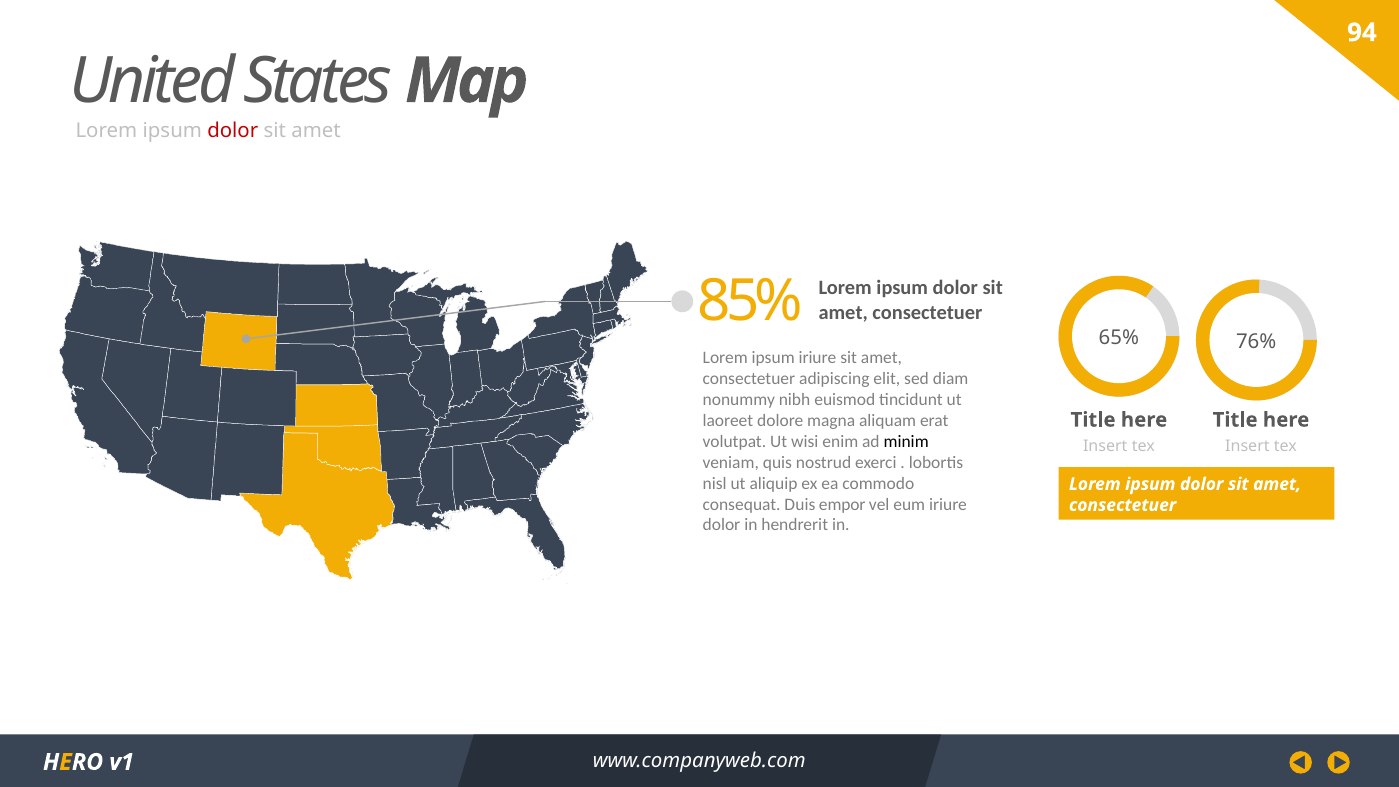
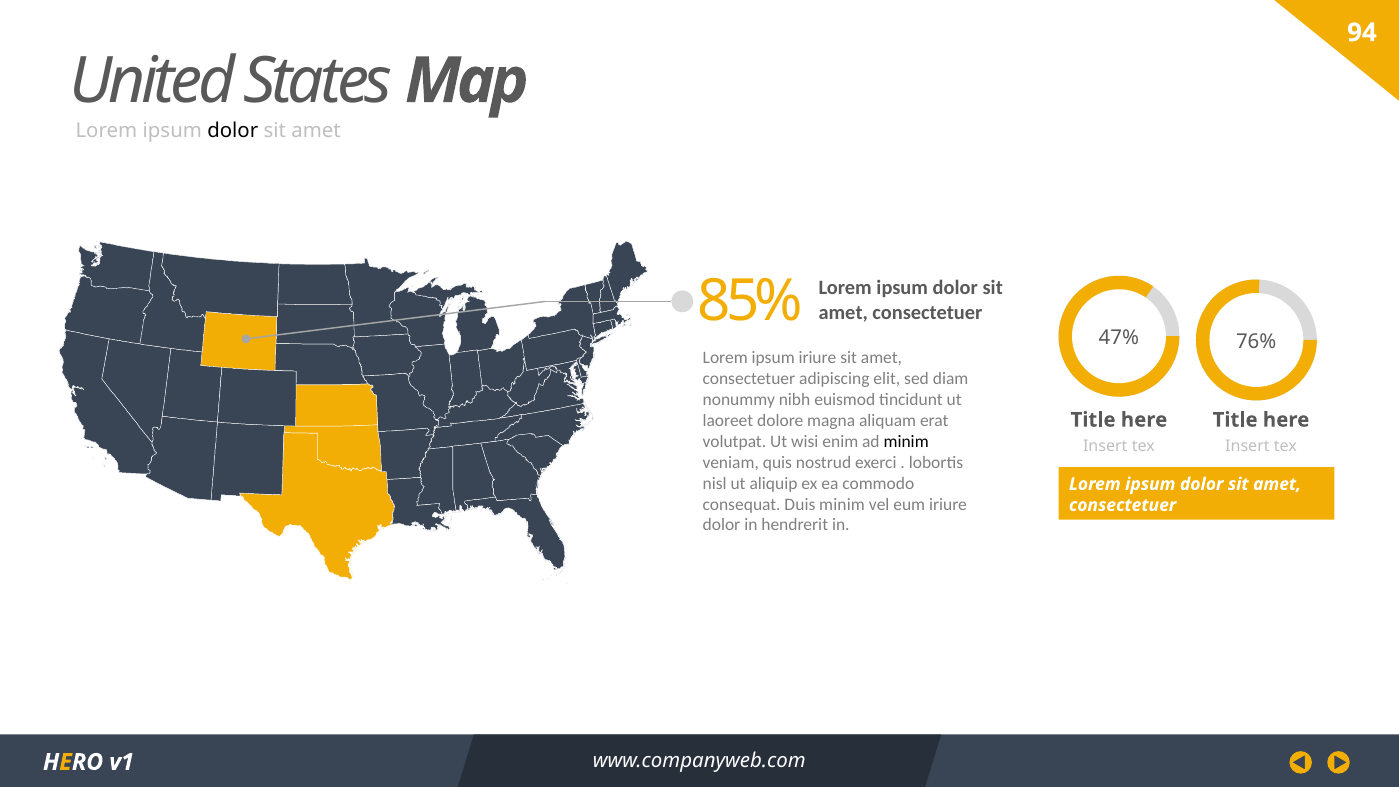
dolor at (233, 131) colour: red -> black
65%: 65% -> 47%
Duis empor: empor -> minim
